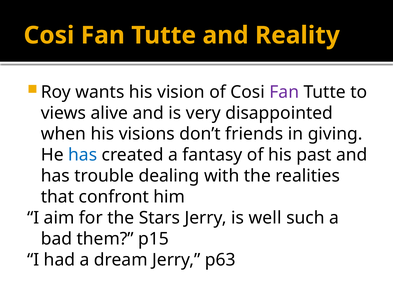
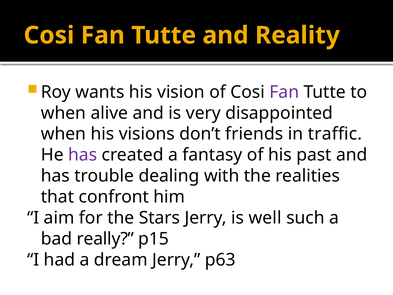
views at (63, 113): views -> when
giving: giving -> traffic
has at (83, 155) colour: blue -> purple
them: them -> really
